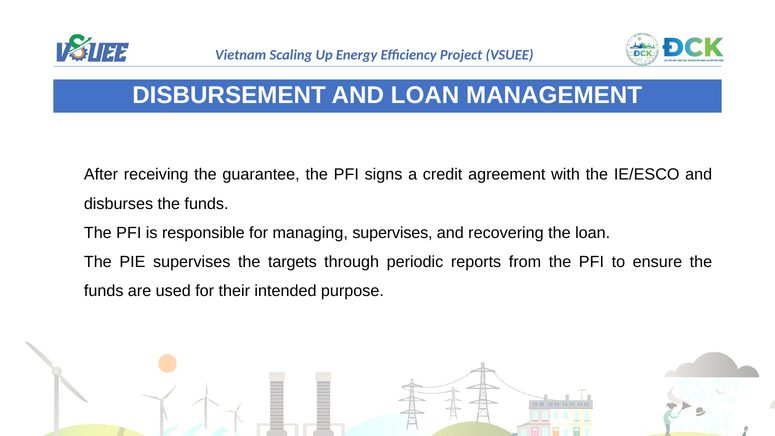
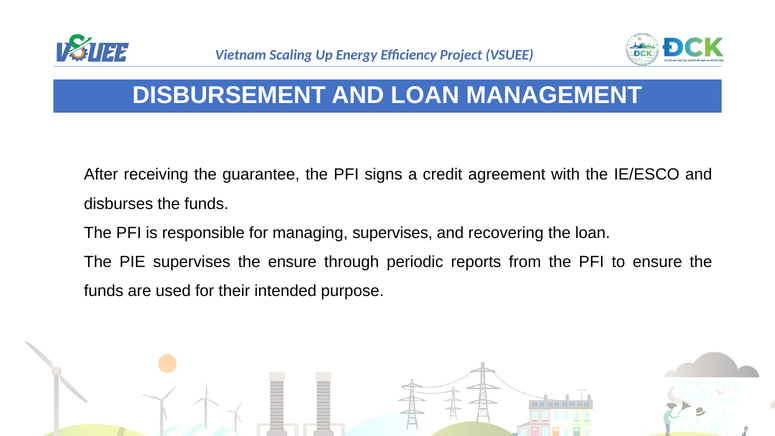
the targets: targets -> ensure
